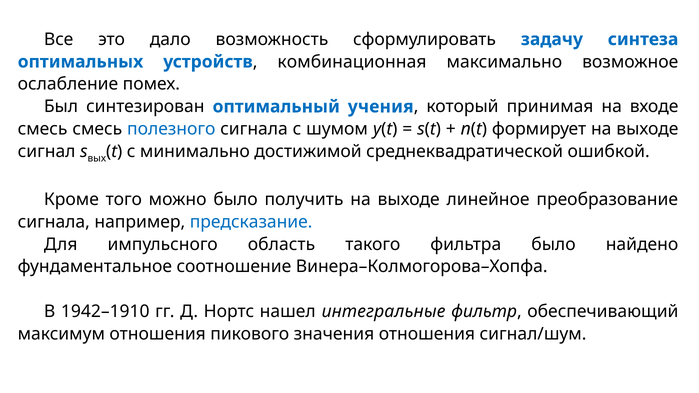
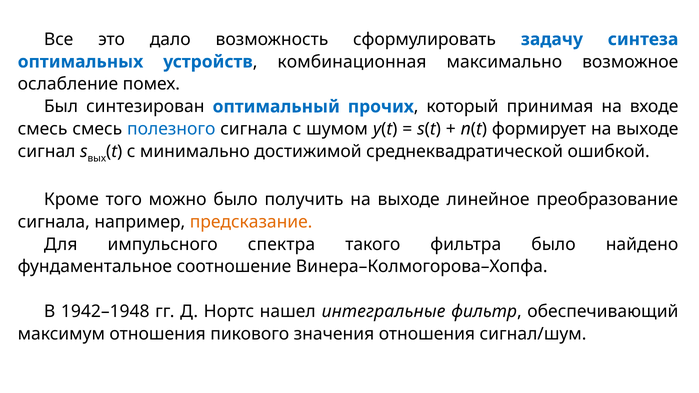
учения: учения -> прочих
предсказание colour: blue -> orange
область: область -> спектра
1942–1910: 1942–1910 -> 1942–1948
